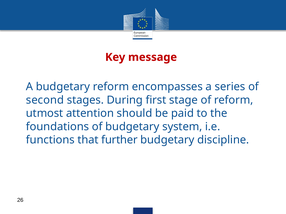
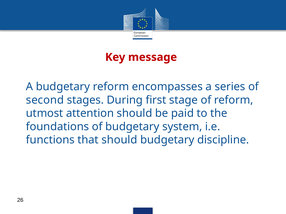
that further: further -> should
